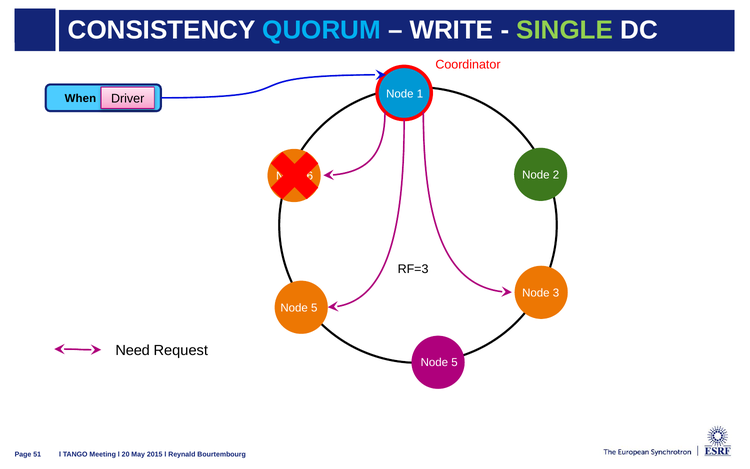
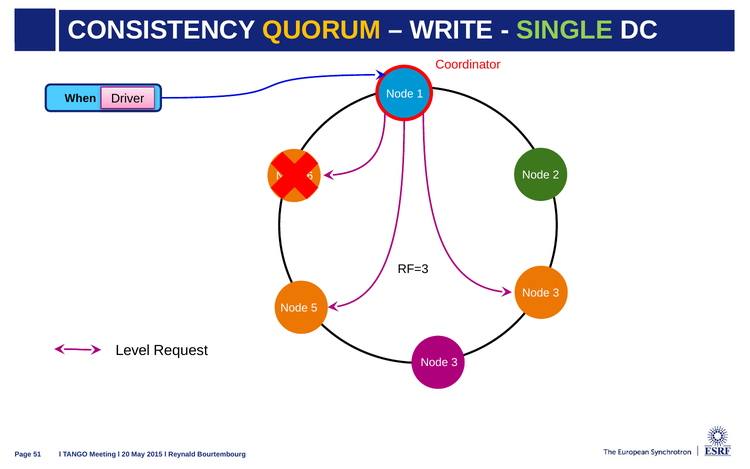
QUORUM colour: light blue -> yellow
Need: Need -> Level
5 at (454, 362): 5 -> 3
